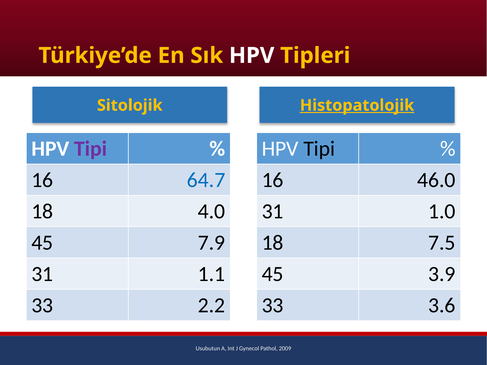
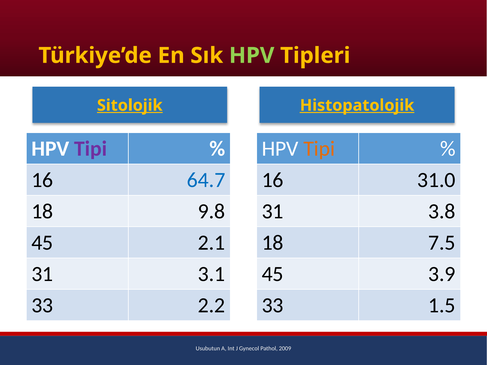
HPV at (252, 56) colour: white -> light green
Sitolojik underline: none -> present
Tipi at (319, 149) colour: black -> orange
46.0: 46.0 -> 31.0
4.0: 4.0 -> 9.8
1.0: 1.0 -> 3.8
7.9: 7.9 -> 2.1
1.1: 1.1 -> 3.1
3.6: 3.6 -> 1.5
